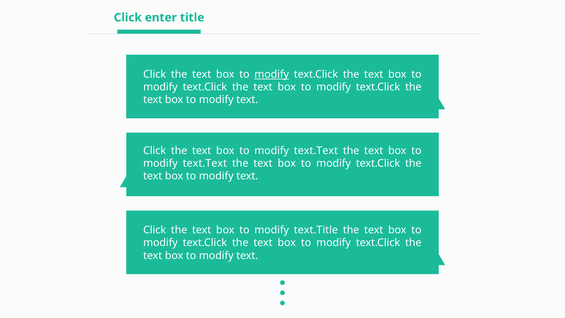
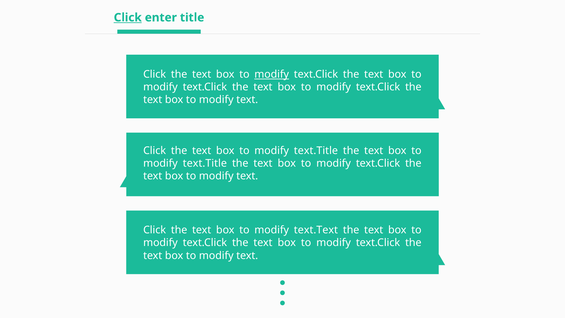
Click at (128, 18) underline: none -> present
text.Text at (316, 151): text.Text -> text.Title
text.Text at (205, 163): text.Text -> text.Title
text.Title: text.Title -> text.Text
